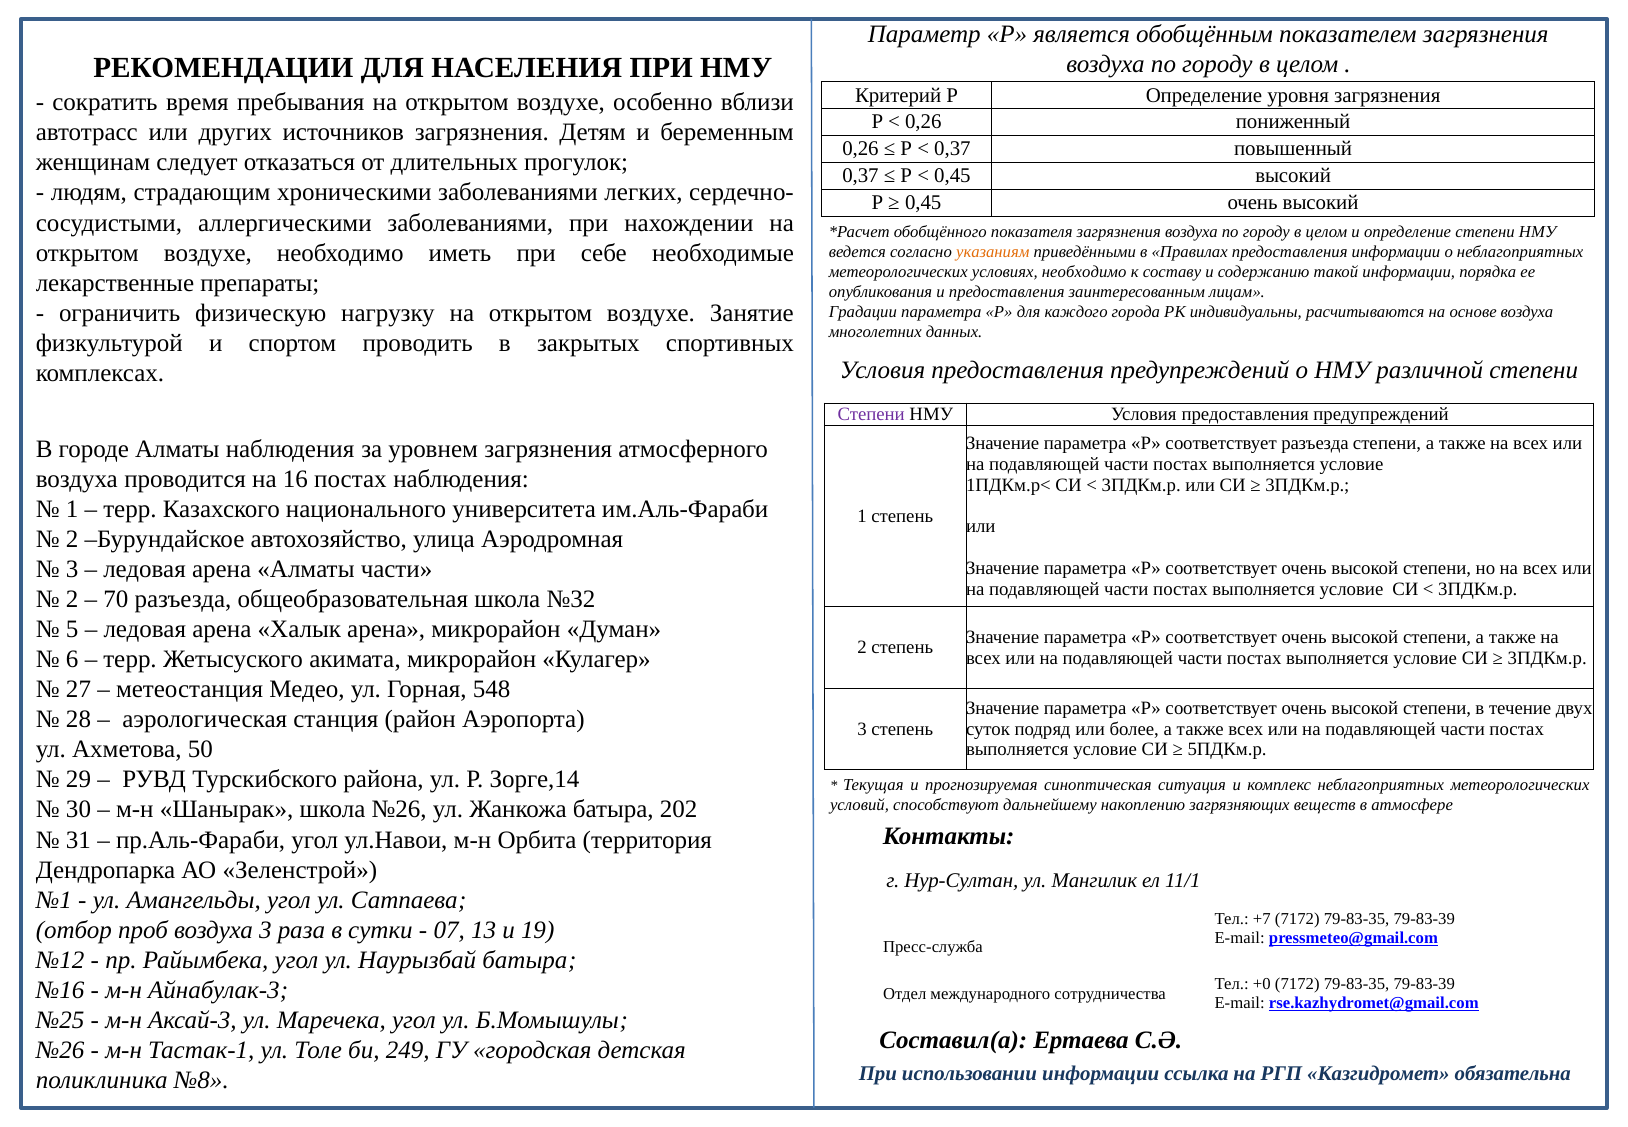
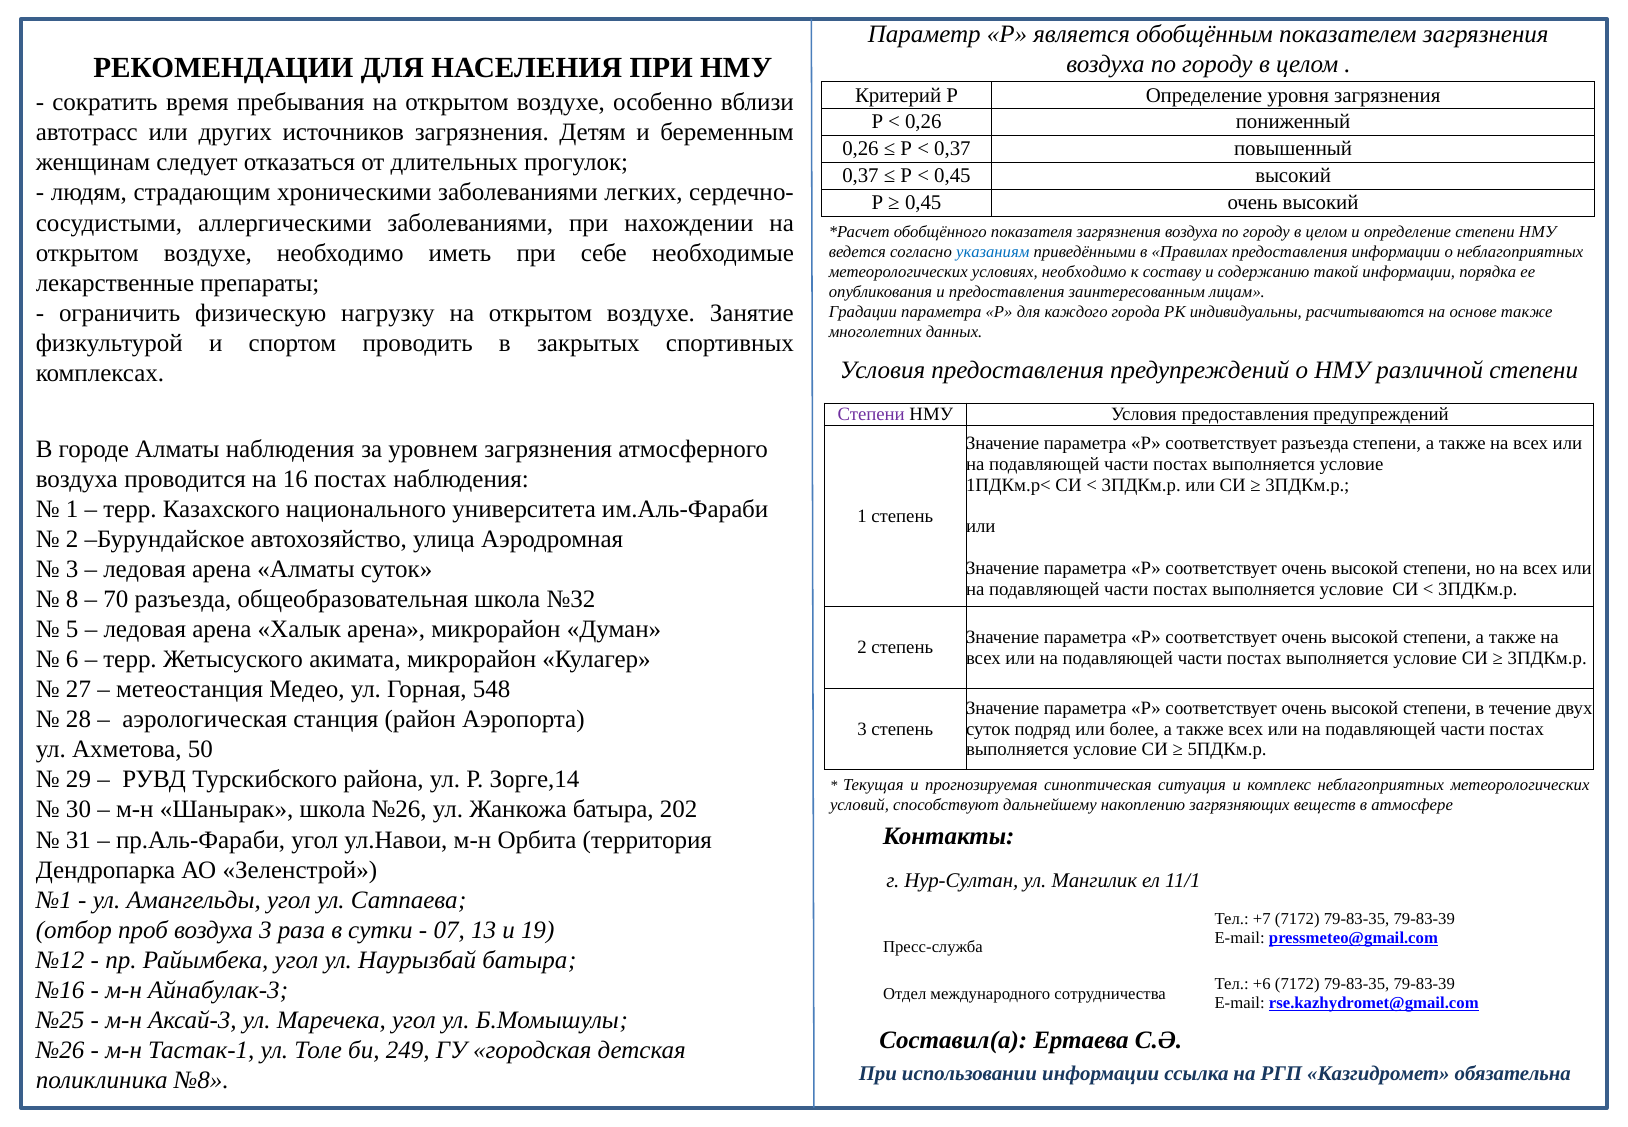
указаниям colour: orange -> blue
основе воздуха: воздуха -> также
Алматы части: части -> суток
2 at (72, 599): 2 -> 8
+0: +0 -> +6
